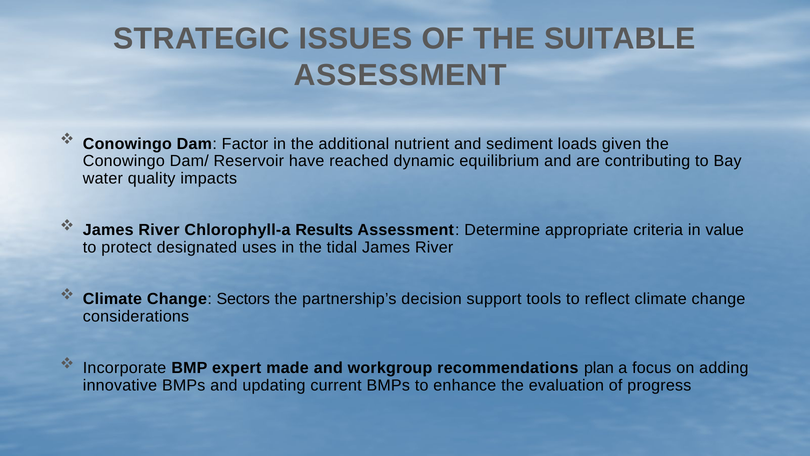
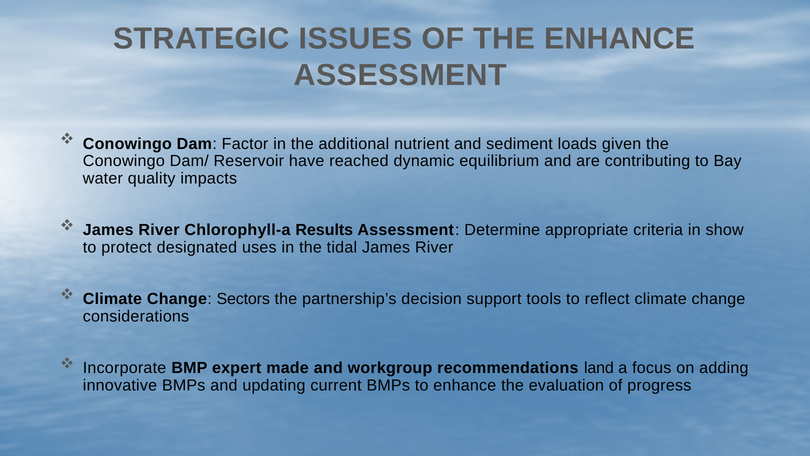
THE SUITABLE: SUITABLE -> ENHANCE
value: value -> show
plan: plan -> land
